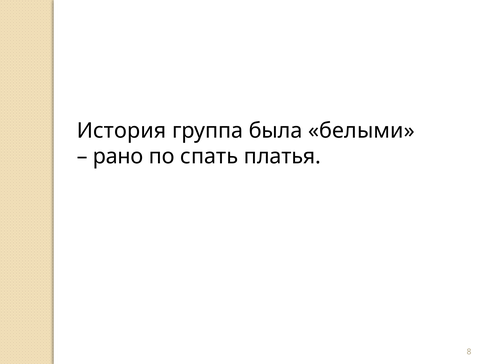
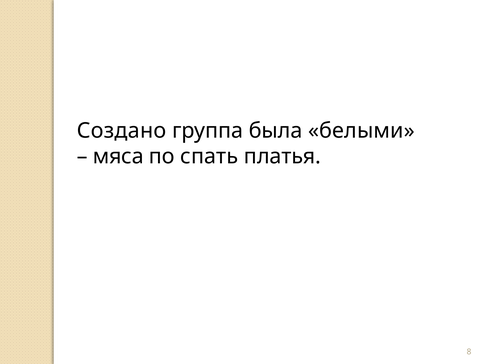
История: История -> Создано
рано: рано -> мяса
